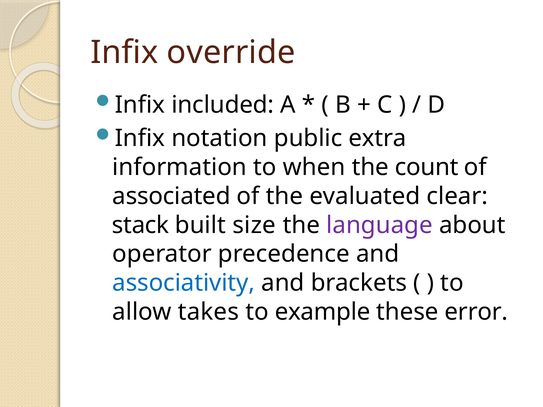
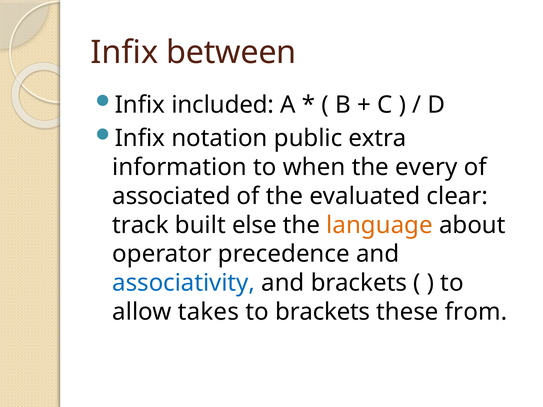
override: override -> between
count: count -> every
stack: stack -> track
size: size -> else
language colour: purple -> orange
to example: example -> brackets
error: error -> from
